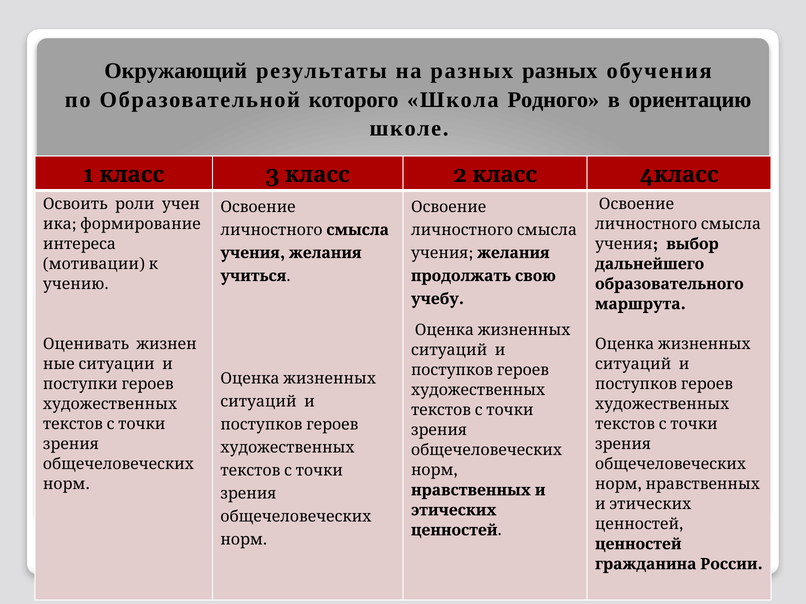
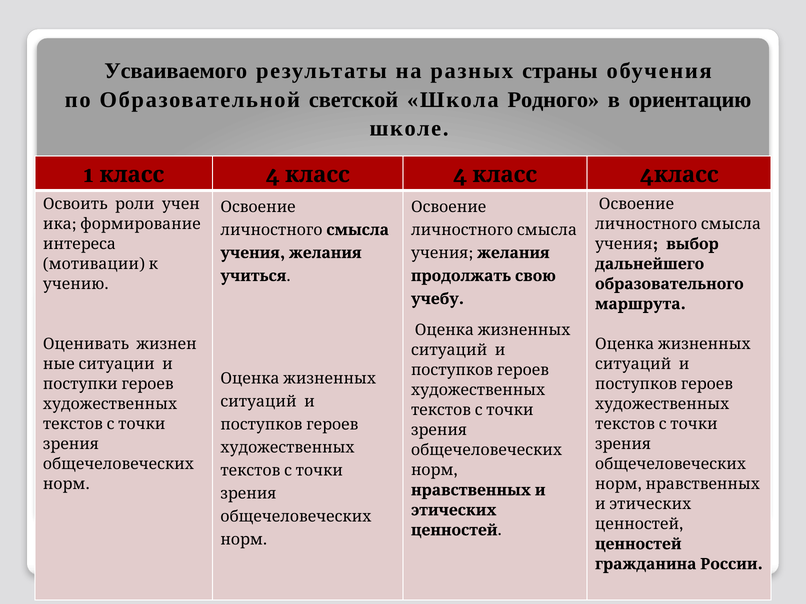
Окружающий: Окружающий -> Усваиваемого
разных разных: разных -> страны
которого: которого -> светской
1 класс 3: 3 -> 4
2 at (460, 175): 2 -> 4
